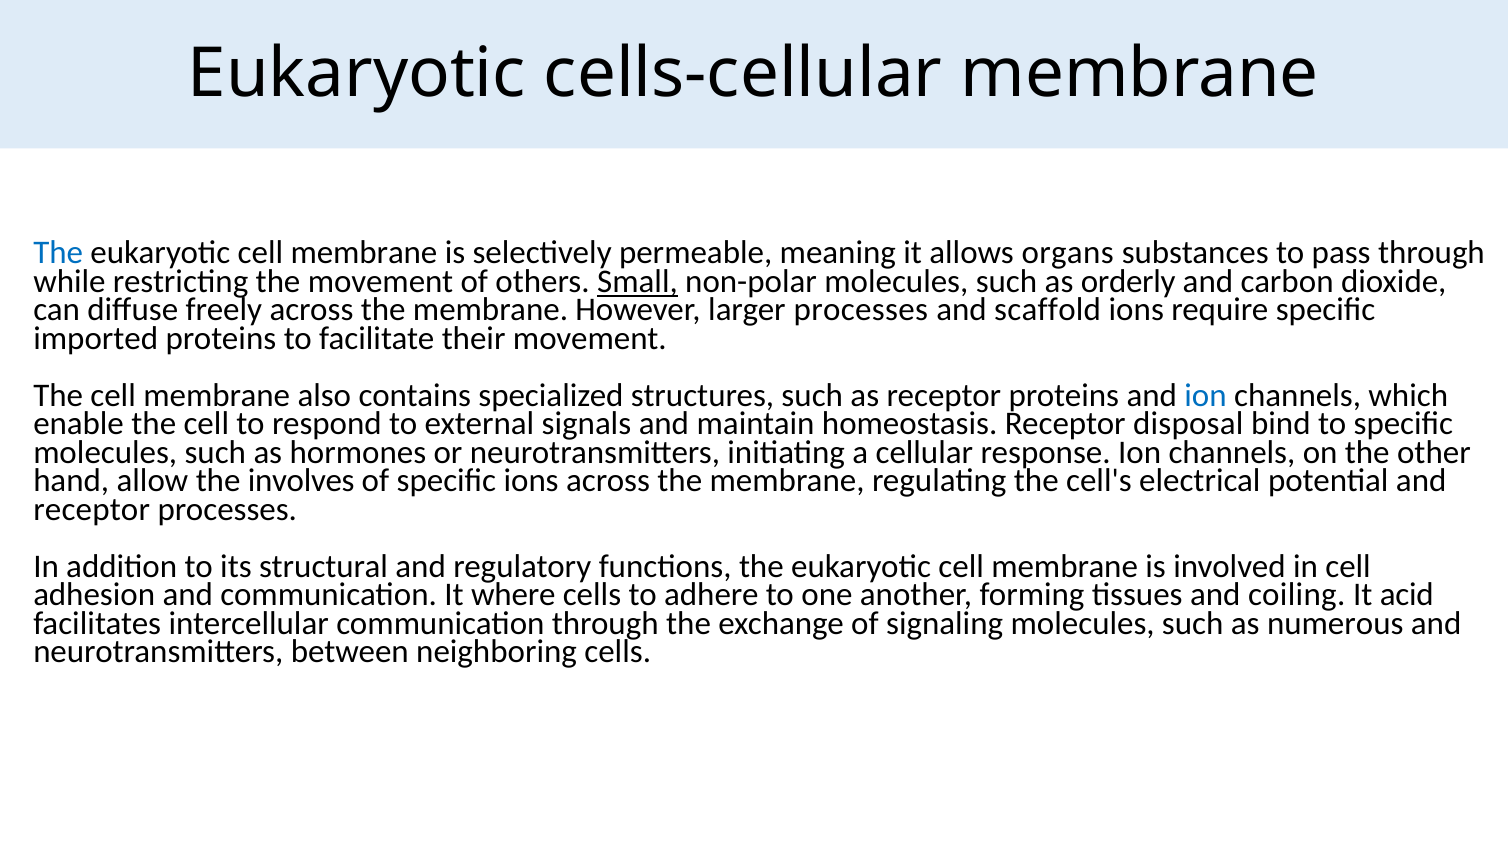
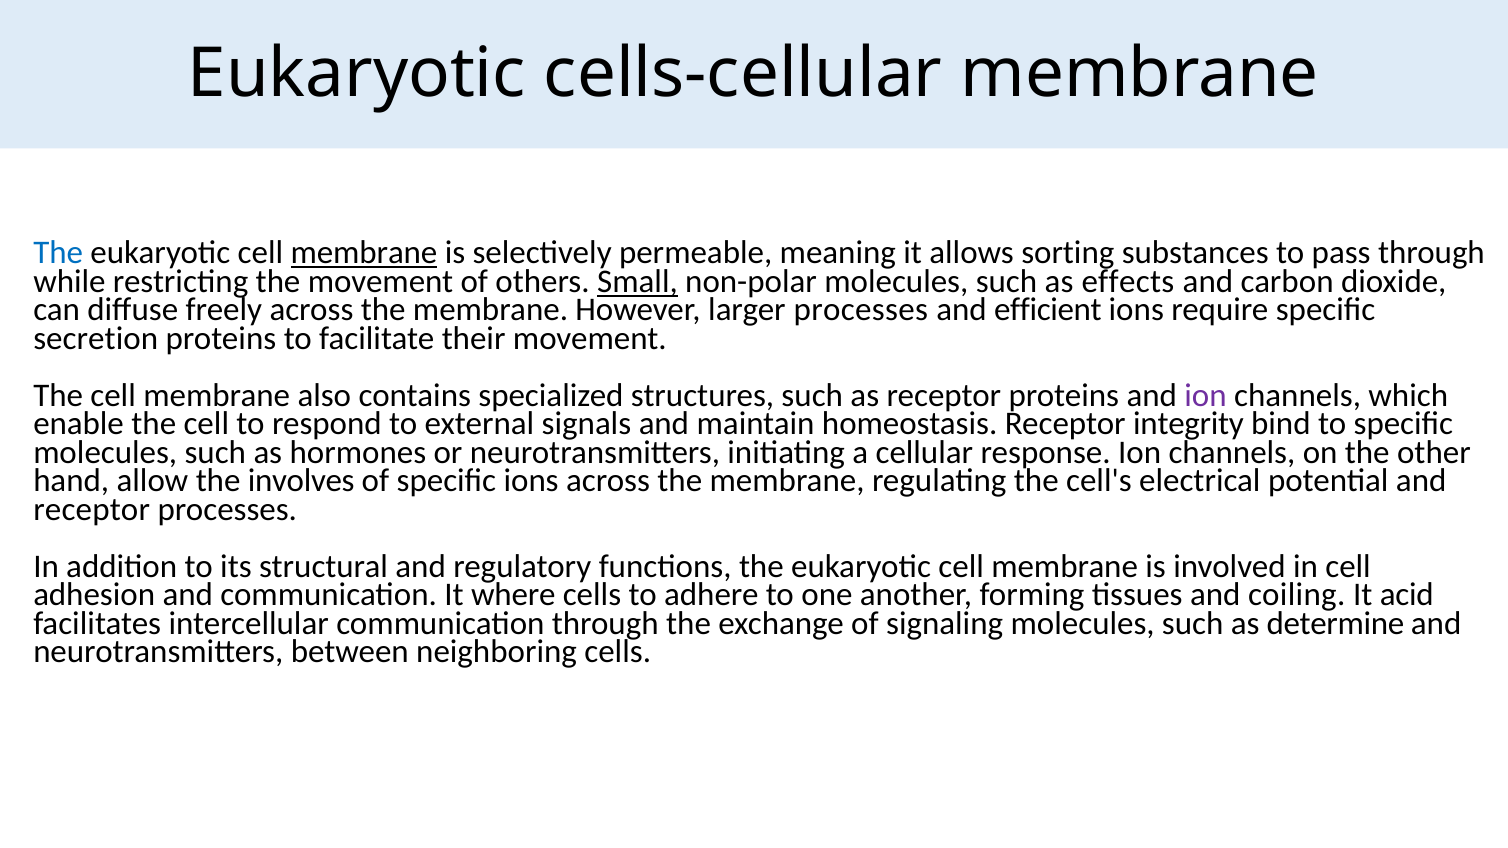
membrane at (364, 253) underline: none -> present
organs: organs -> sorting
orderly: orderly -> effects
scaffold: scaffold -> efficient
imported: imported -> secretion
ion at (1206, 396) colour: blue -> purple
disposal: disposal -> integrity
numerous: numerous -> determine
